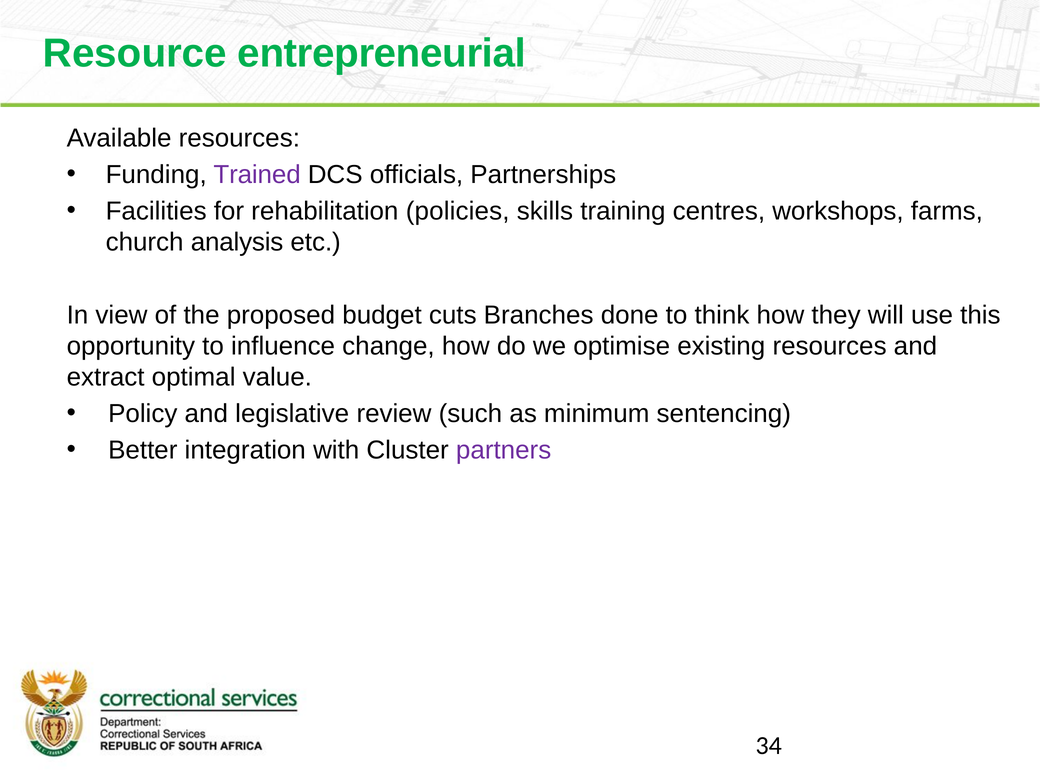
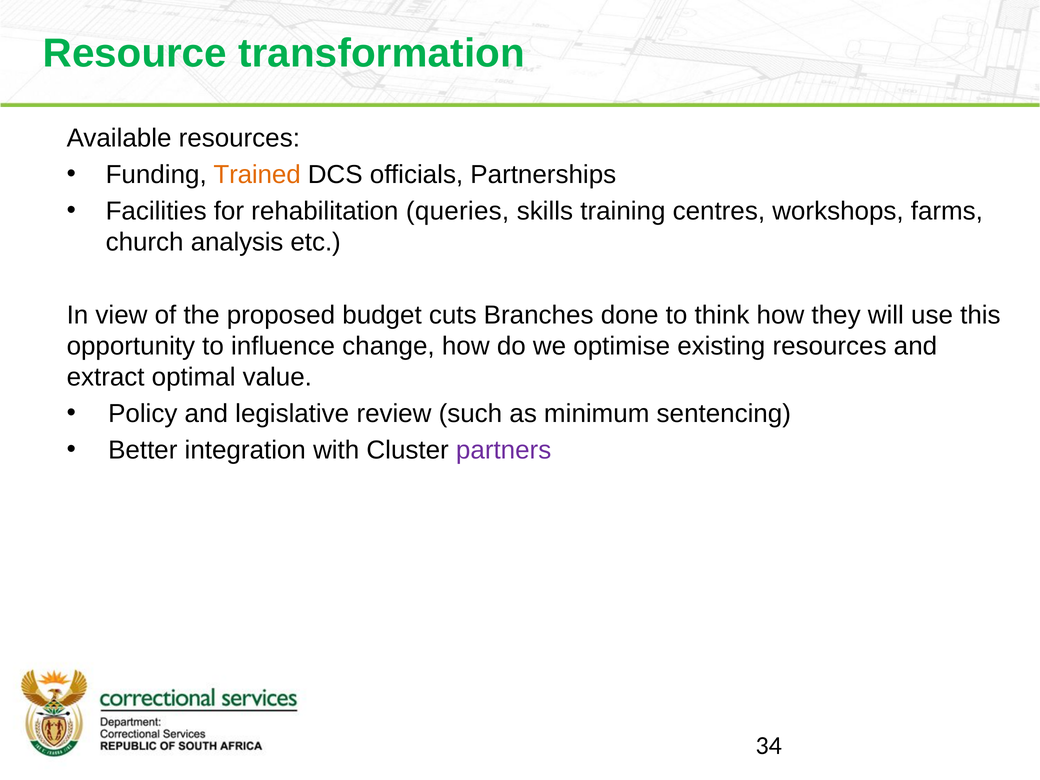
entrepreneurial: entrepreneurial -> transformation
Trained colour: purple -> orange
policies: policies -> queries
